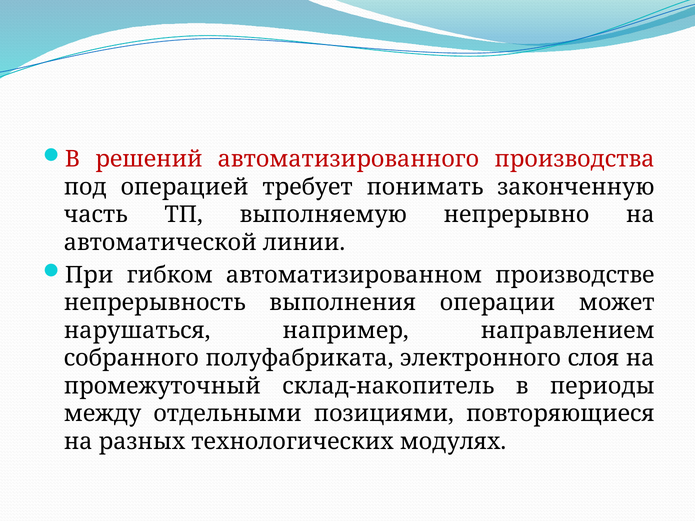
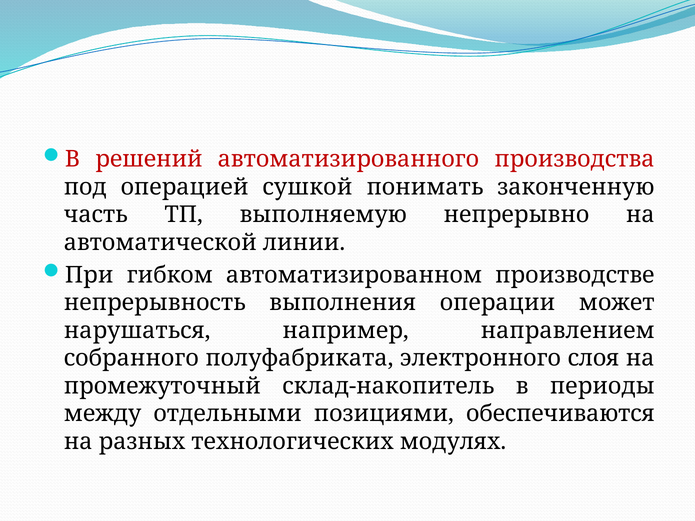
требует: требует -> сушкой
повторяющиеся: повторяющиеся -> обеспечиваются
